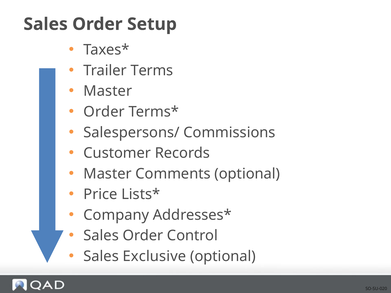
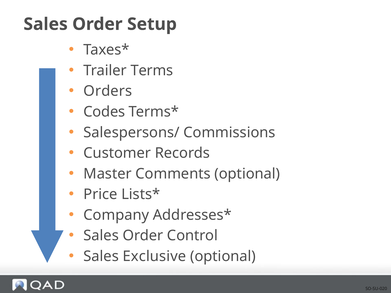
Master at (108, 91): Master -> Orders
Order at (104, 112): Order -> Codes
